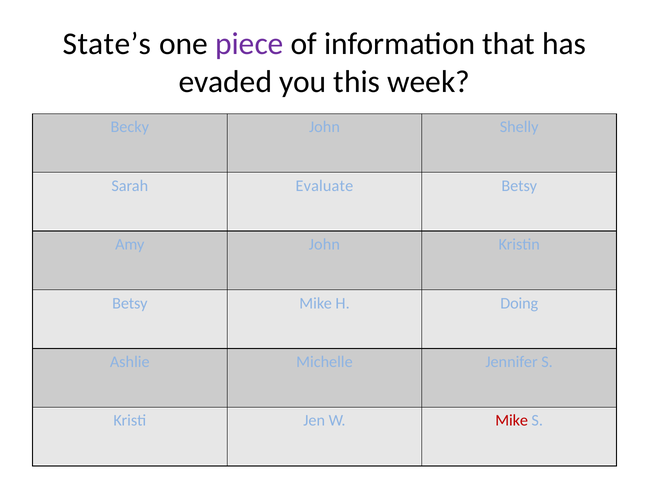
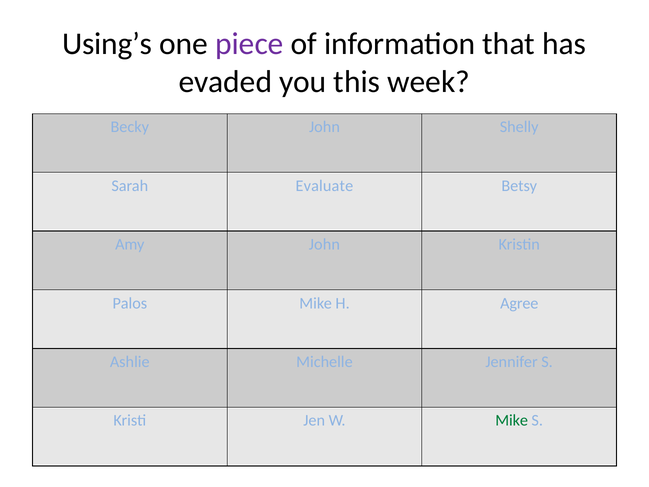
State’s: State’s -> Using’s
Betsy at (130, 303): Betsy -> Palos
Doing: Doing -> Agree
Mike at (512, 420) colour: red -> green
